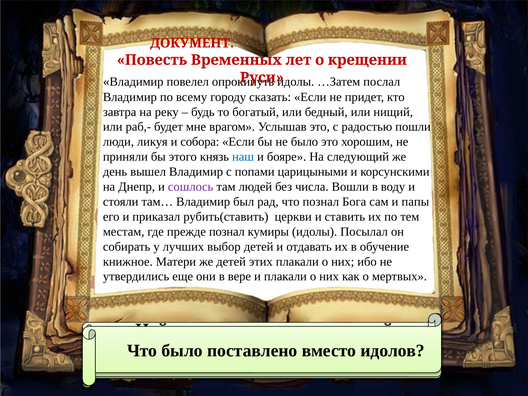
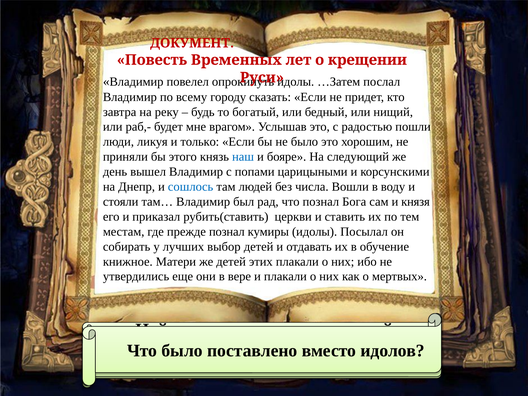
собора: собора -> только
сошлось colour: purple -> blue
и папы: папы -> князя
